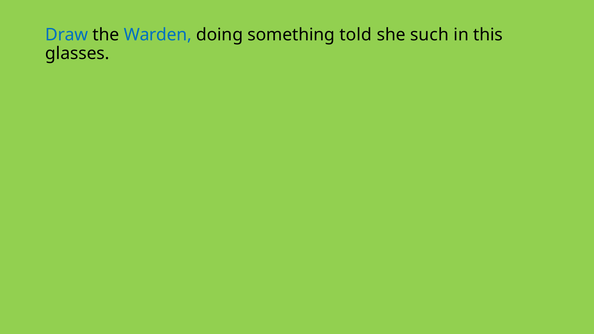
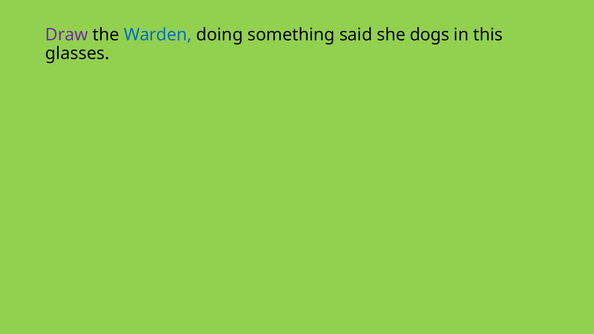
Draw colour: blue -> purple
told: told -> said
such: such -> dogs
